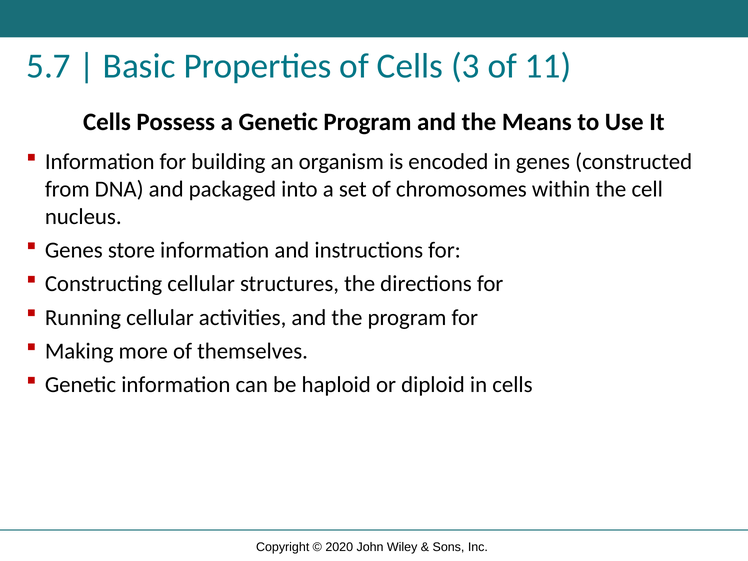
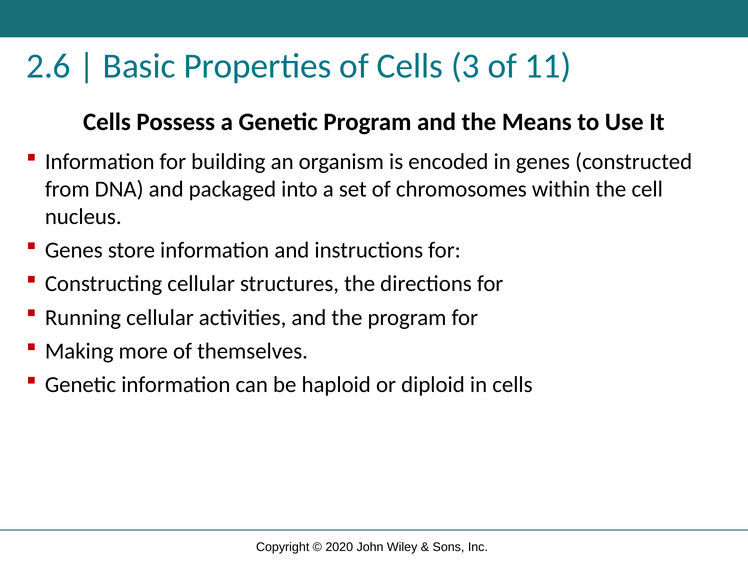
5.7: 5.7 -> 2.6
